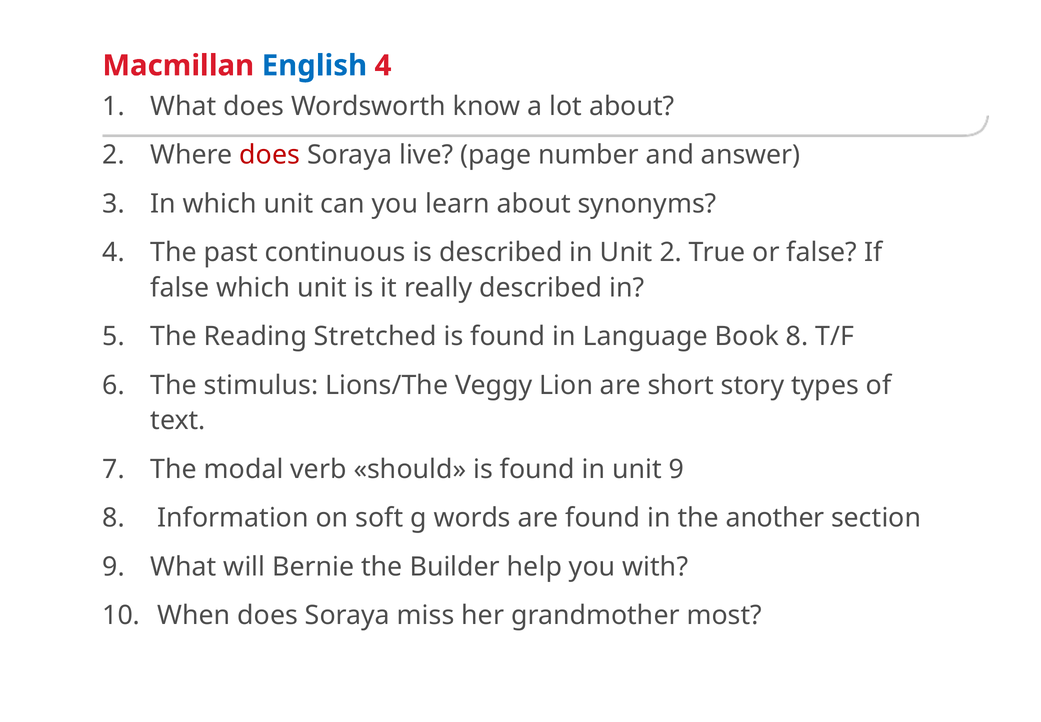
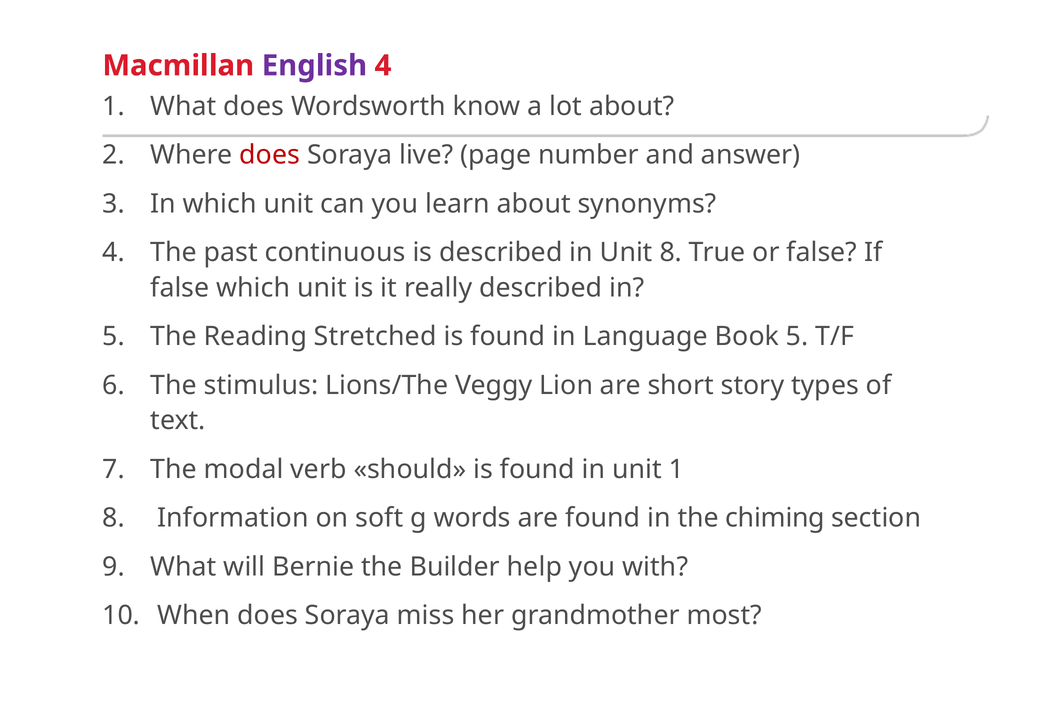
English colour: blue -> purple
Unit 2: 2 -> 8
Book 8: 8 -> 5
unit 9: 9 -> 1
another: another -> chiming
